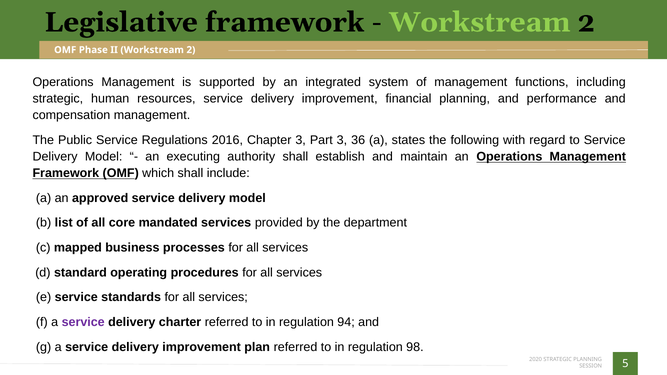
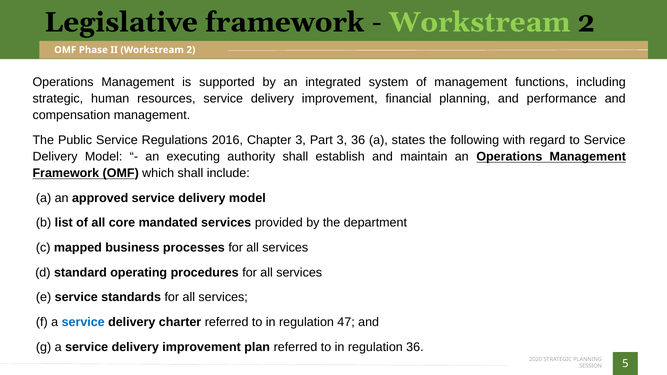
service at (83, 322) colour: purple -> blue
94: 94 -> 47
regulation 98: 98 -> 36
